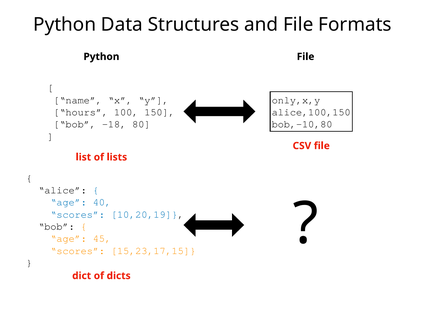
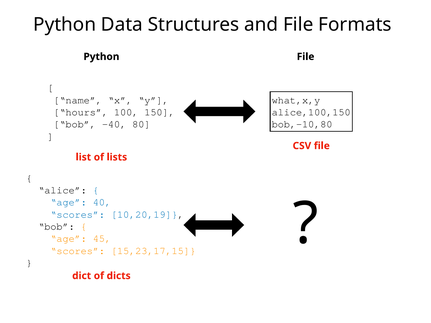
only,x,y: only,x,y -> what,x,y
-18: -18 -> -40
